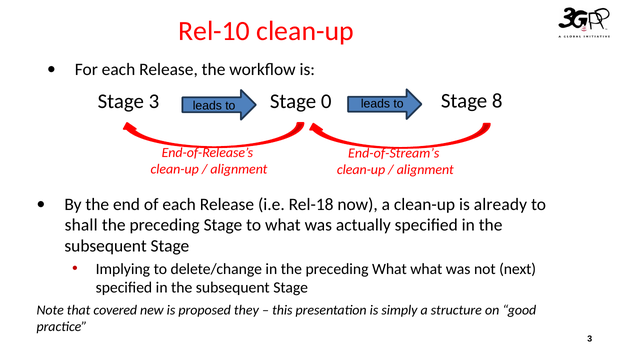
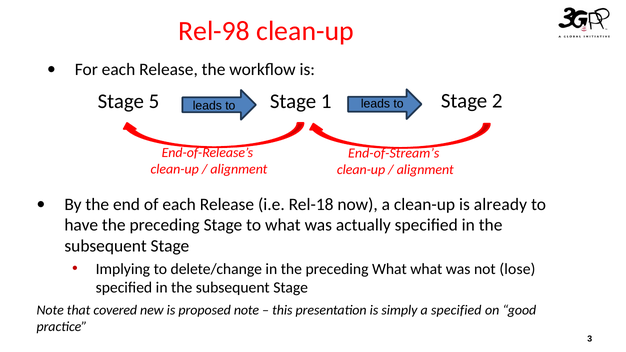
Rel-10: Rel-10 -> Rel-98
Stage 3: 3 -> 5
0: 0 -> 1
8: 8 -> 2
shall: shall -> have
next: next -> lose
proposed they: they -> note
a structure: structure -> specified
